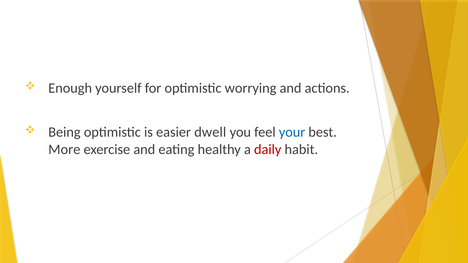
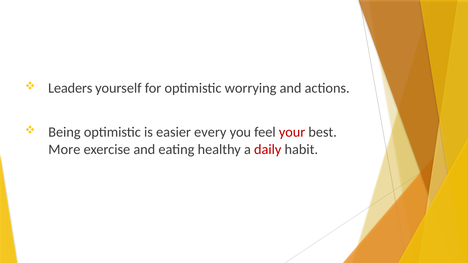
Enough: Enough -> Leaders
dwell: dwell -> every
your colour: blue -> red
